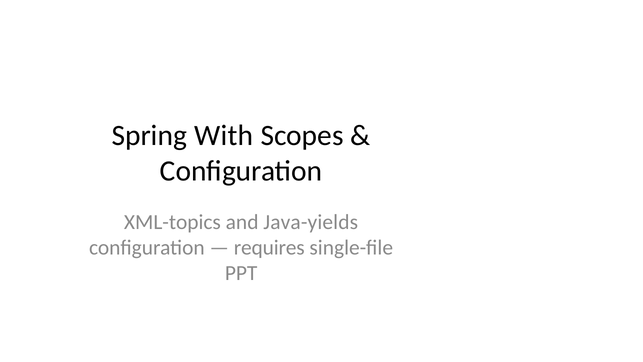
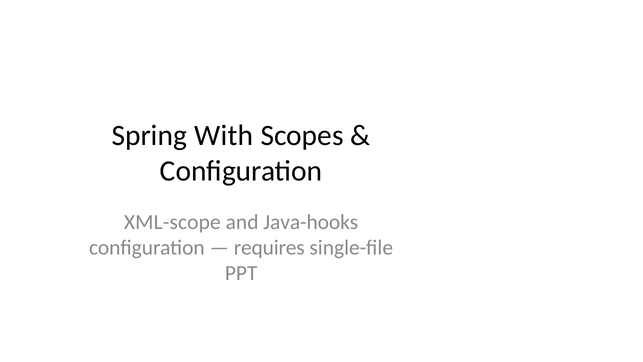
XML-topics: XML-topics -> XML-scope
Java-yields: Java-yields -> Java-hooks
